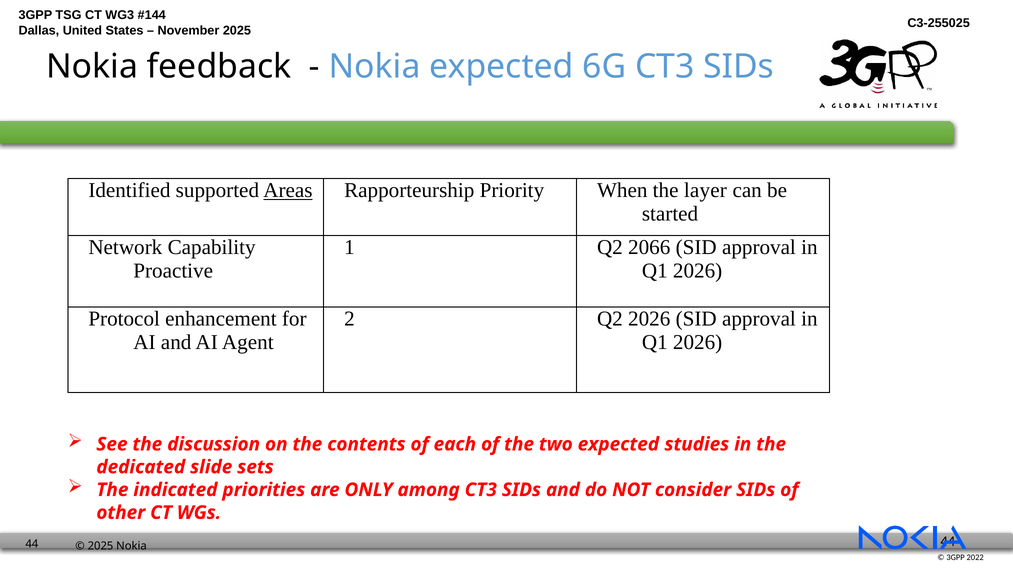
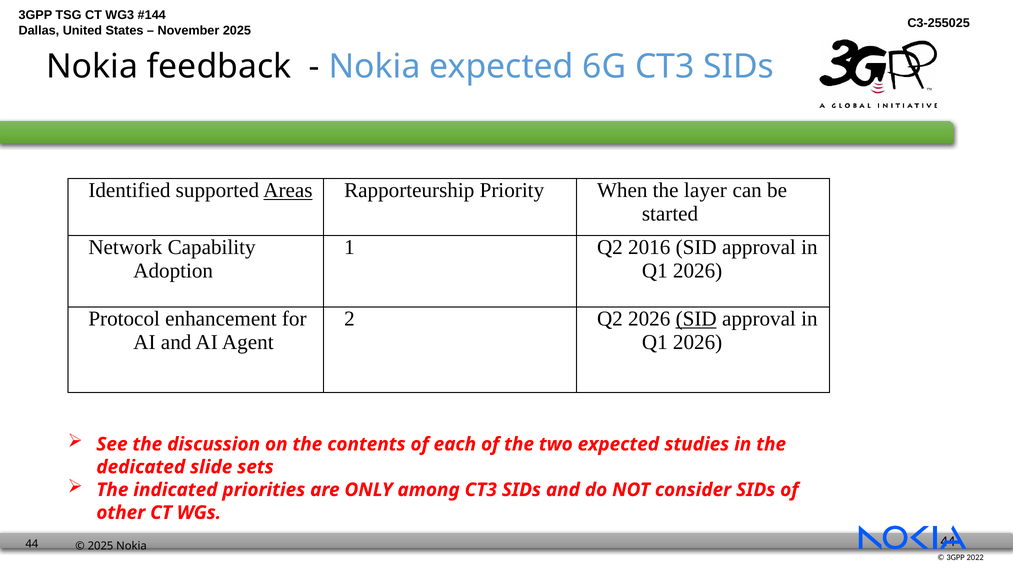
2066: 2066 -> 2016
Proactive: Proactive -> Adoption
SID at (696, 319) underline: none -> present
